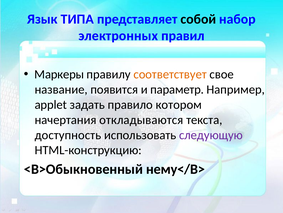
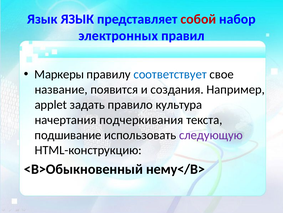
Язык ТИПА: ТИПА -> ЯЗЫК
собой colour: black -> red
соответствует colour: orange -> blue
параметр: параметр -> создания
котором: котором -> культура
откладываются: откладываются -> подчеркивания
доступность: доступность -> подшивание
